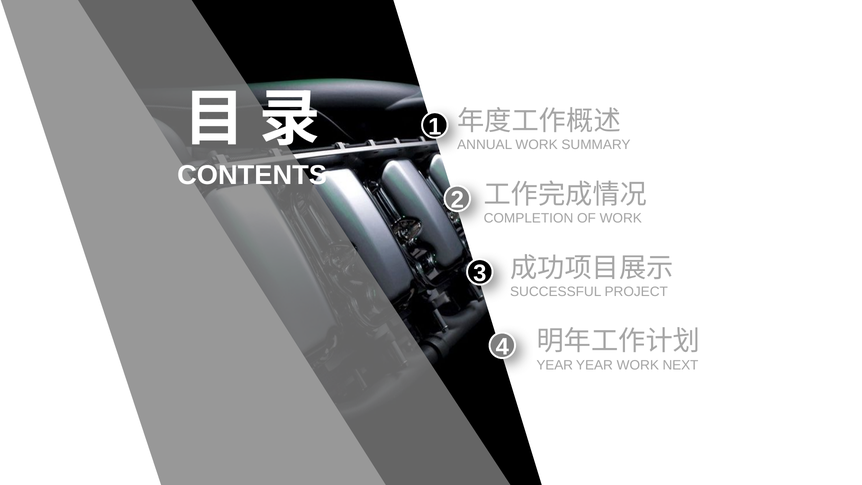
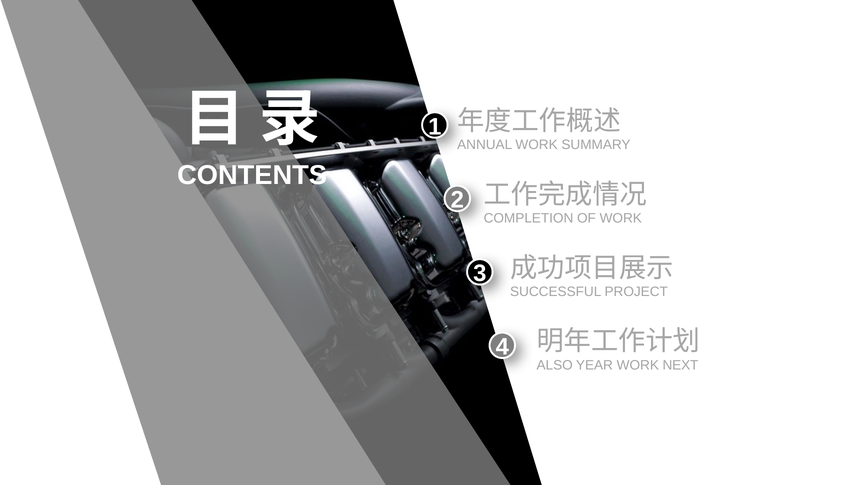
YEAR at (555, 365): YEAR -> ALSO
